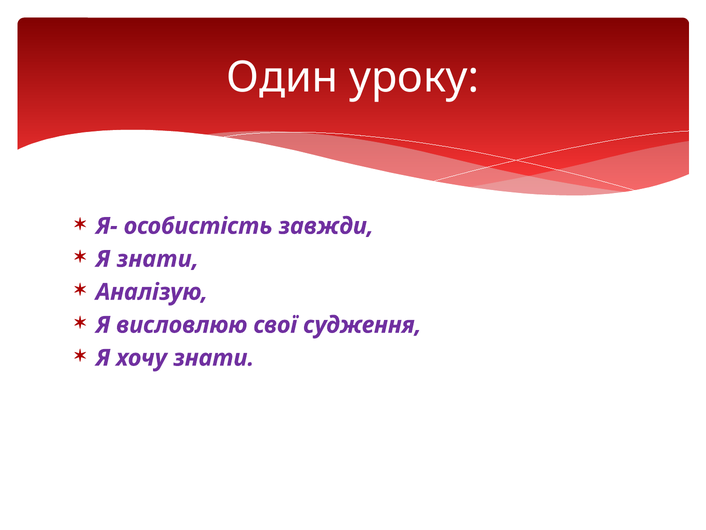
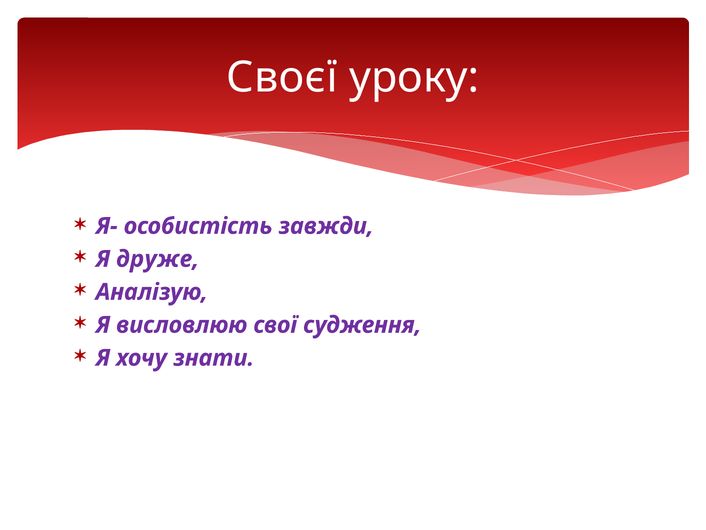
Один: Один -> Своєї
Я знати: знати -> друже
